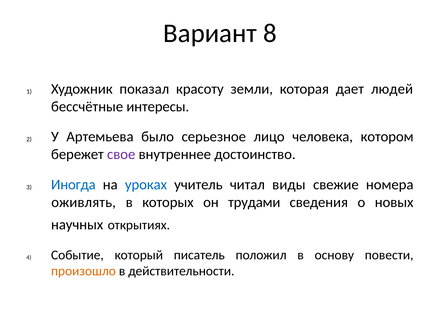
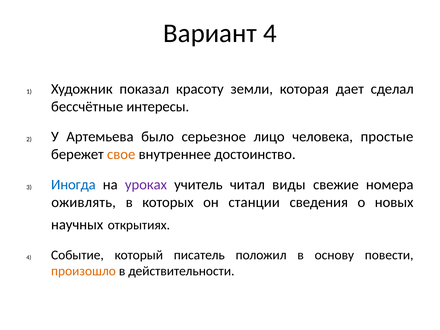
Вариант 8: 8 -> 4
людей: людей -> сделал
котором: котором -> простые
свое colour: purple -> orange
уроках colour: blue -> purple
трудами: трудами -> станции
